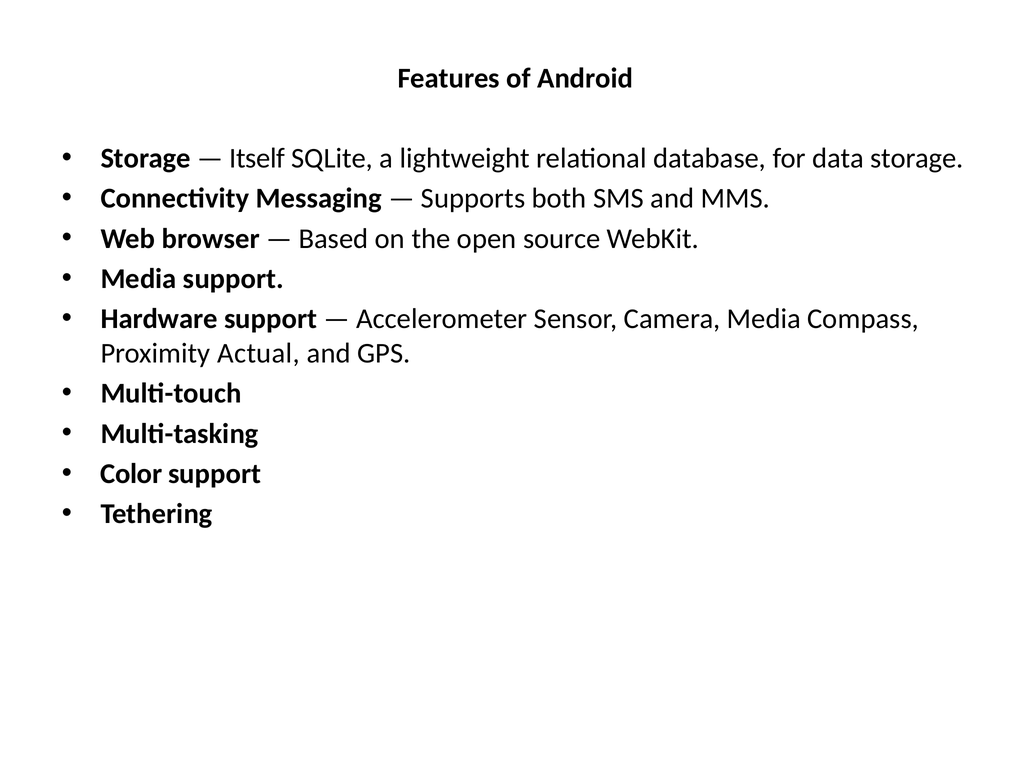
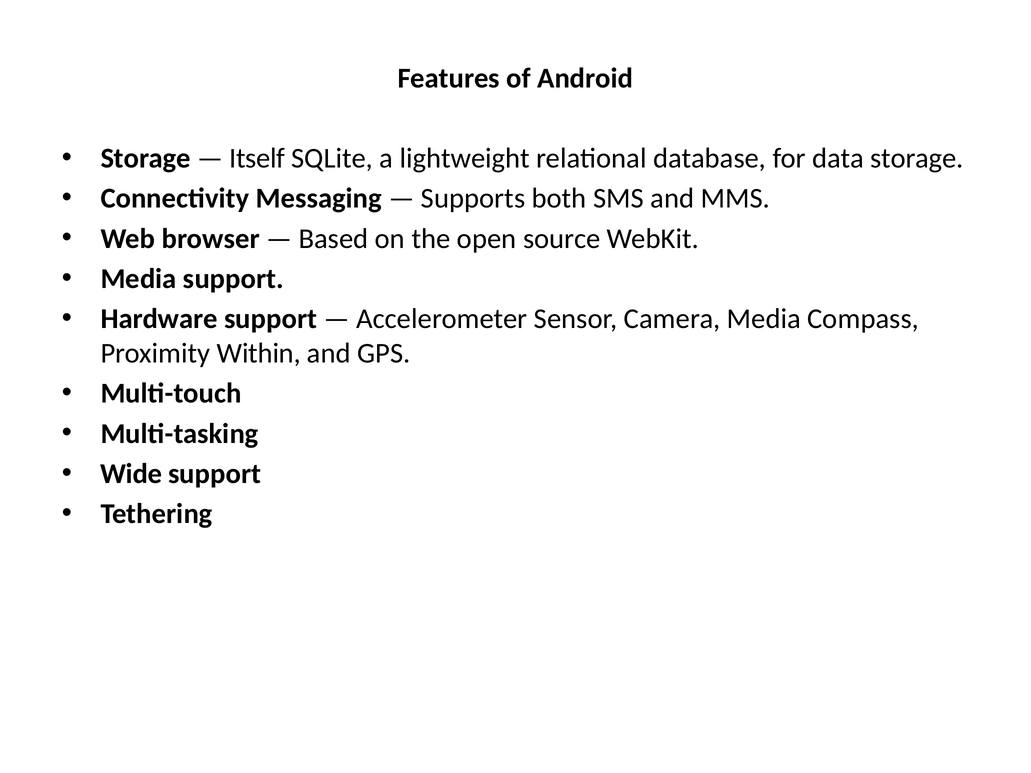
Actual: Actual -> Within
Color: Color -> Wide
